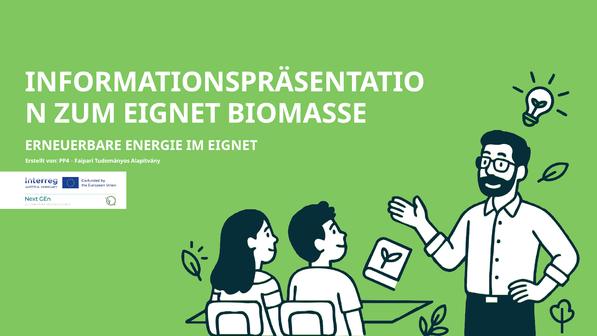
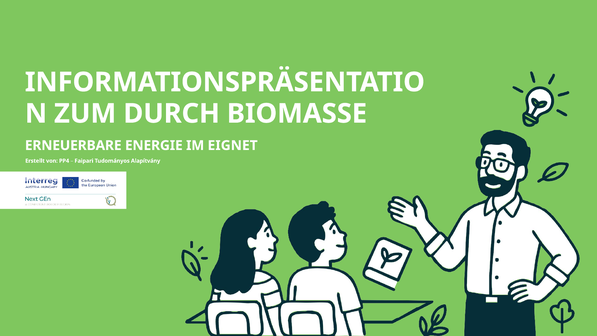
ZUM EIGNET: EIGNET -> DURCH
